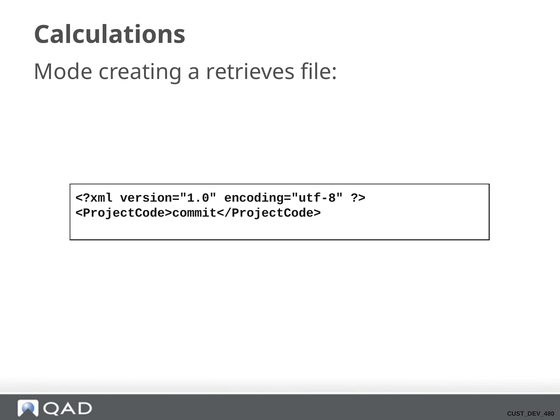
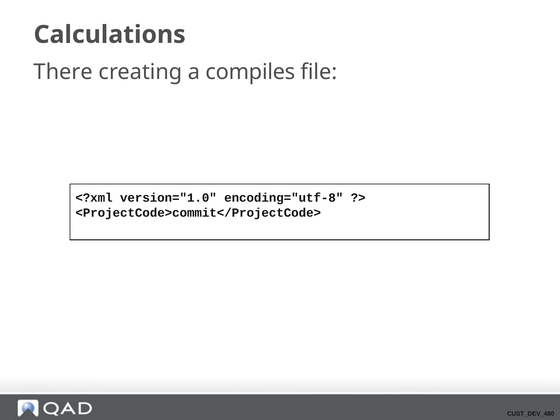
Mode: Mode -> There
retrieves: retrieves -> compiles
